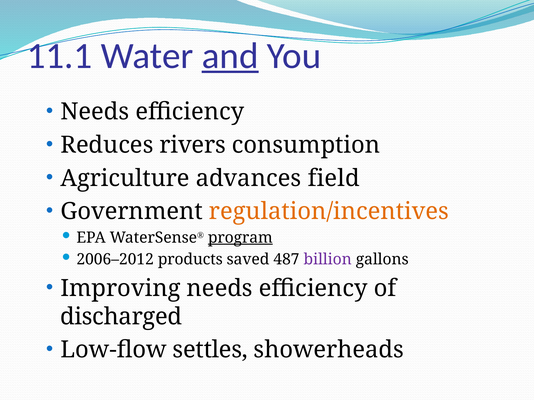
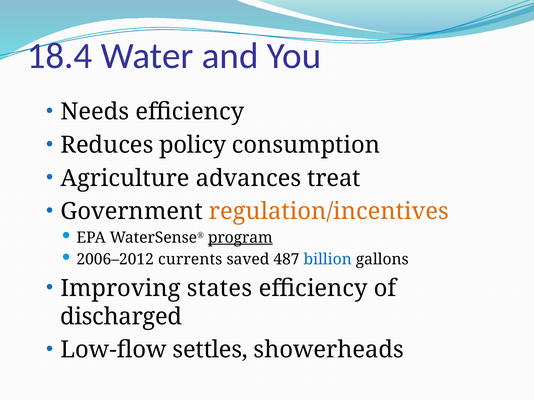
11.1: 11.1 -> 18.4
and underline: present -> none
rivers: rivers -> policy
field: field -> treat
products: products -> currents
billion colour: purple -> blue
Improving needs: needs -> states
